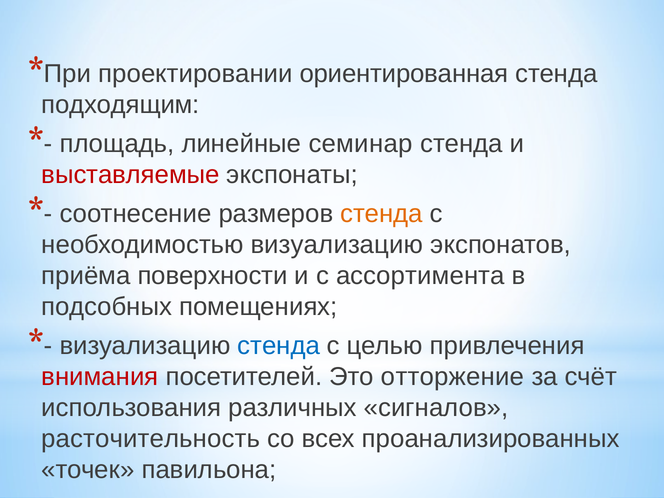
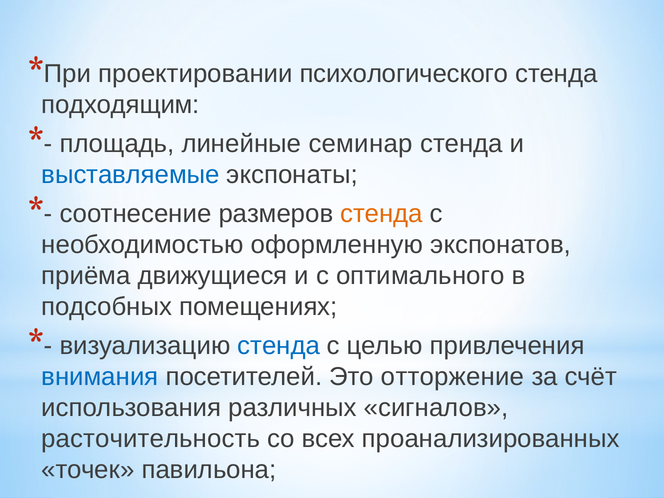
ориентированная: ориентированная -> психологического
выставляемые colour: red -> blue
необходимостью визуализацию: визуализацию -> оформленную
поверхности: поверхности -> движущиеся
ассортимента: ассортимента -> оптимального
внимания colour: red -> blue
